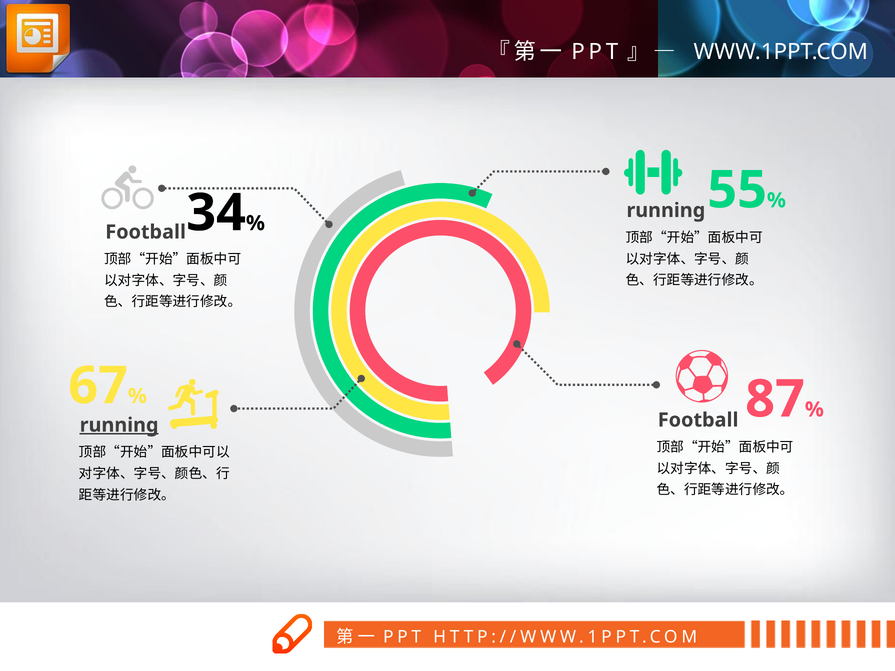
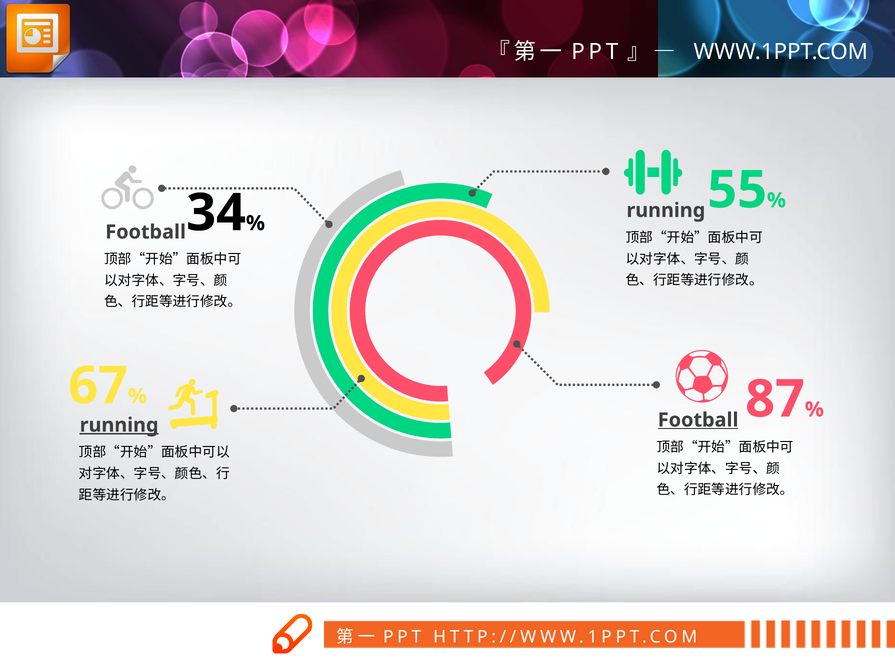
Football at (698, 420) underline: none -> present
